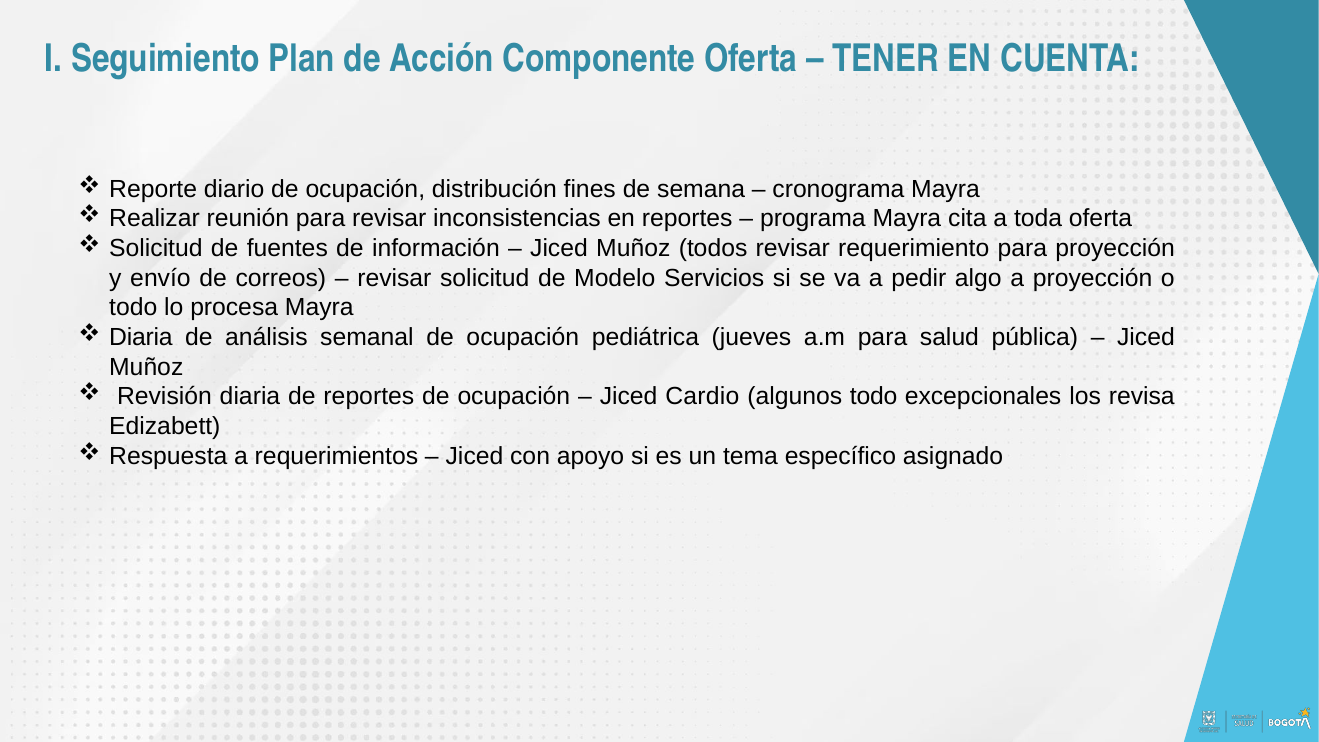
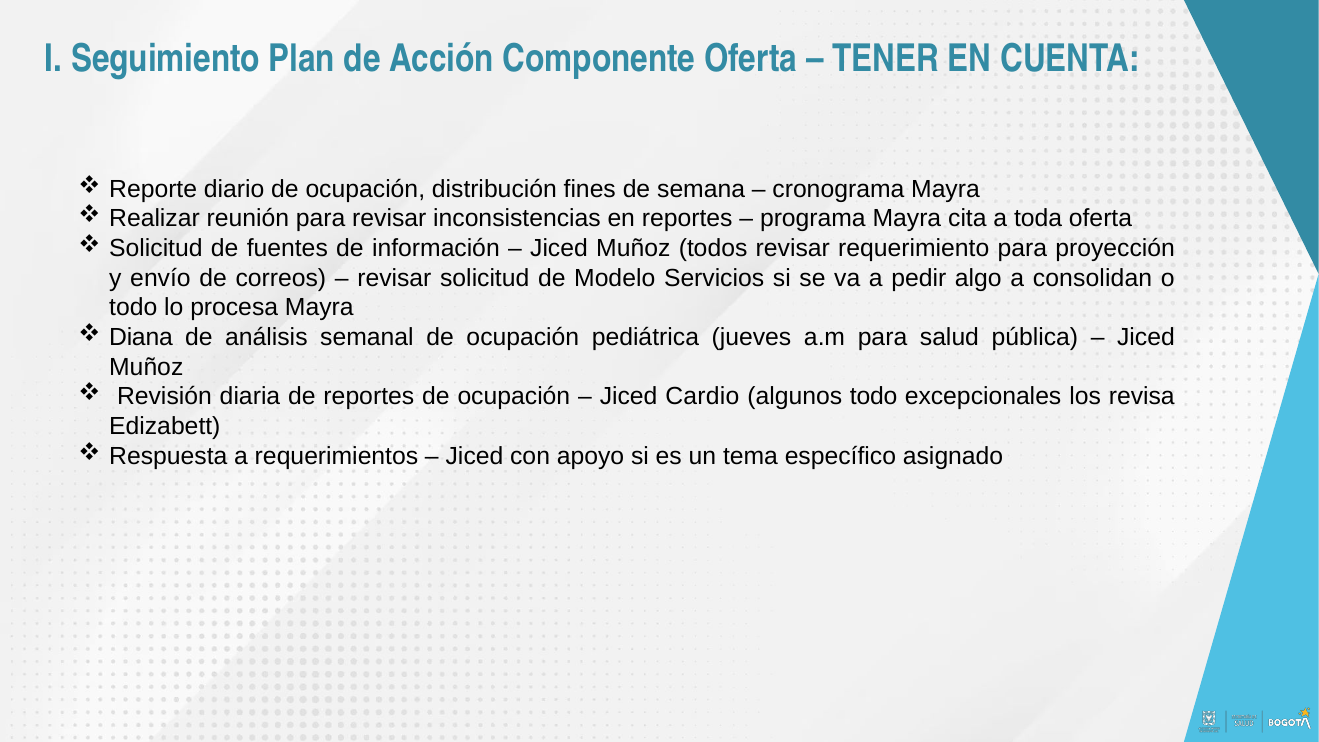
a proyección: proyección -> consolidan
Diaria at (141, 337): Diaria -> Diana
